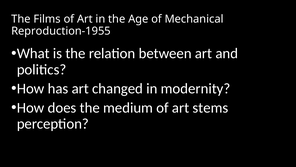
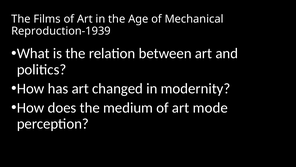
Reproduction-1955: Reproduction-1955 -> Reproduction-1939
stems: stems -> mode
